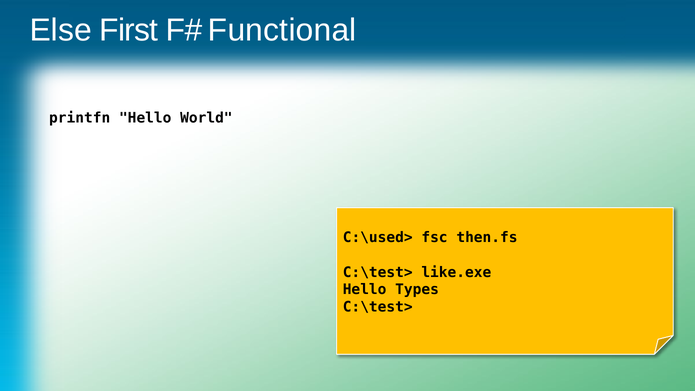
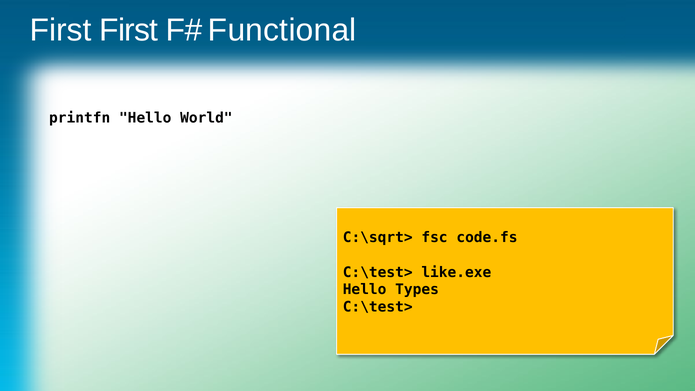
Else at (61, 30): Else -> First
C:\used>: C:\used> -> C:\sqrt>
then.fs: then.fs -> code.fs
